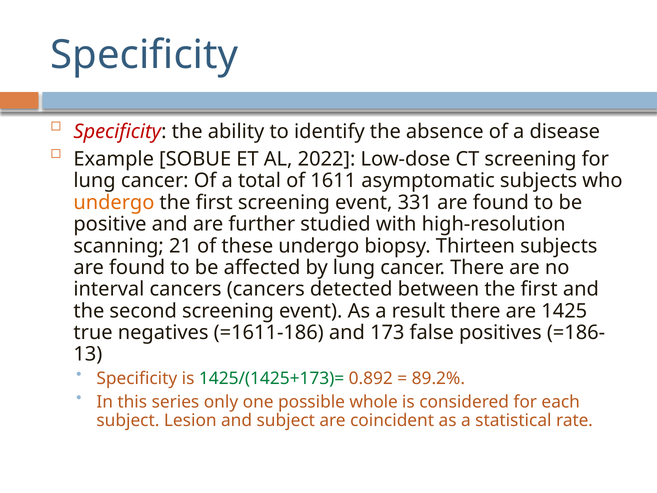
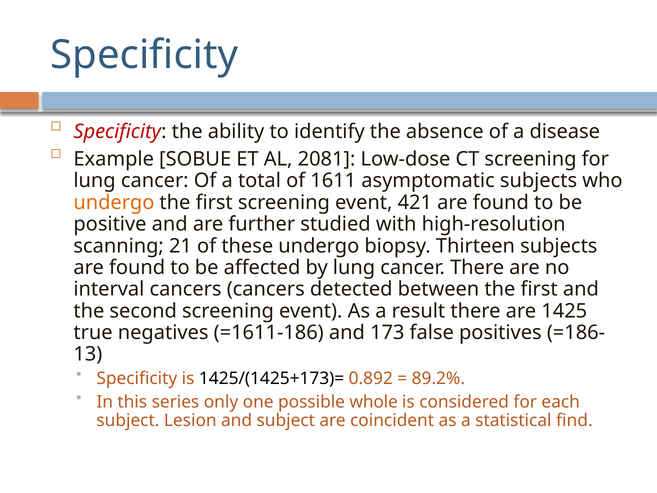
2022: 2022 -> 2081
331: 331 -> 421
1425/(1425+173)= colour: green -> black
rate: rate -> find
